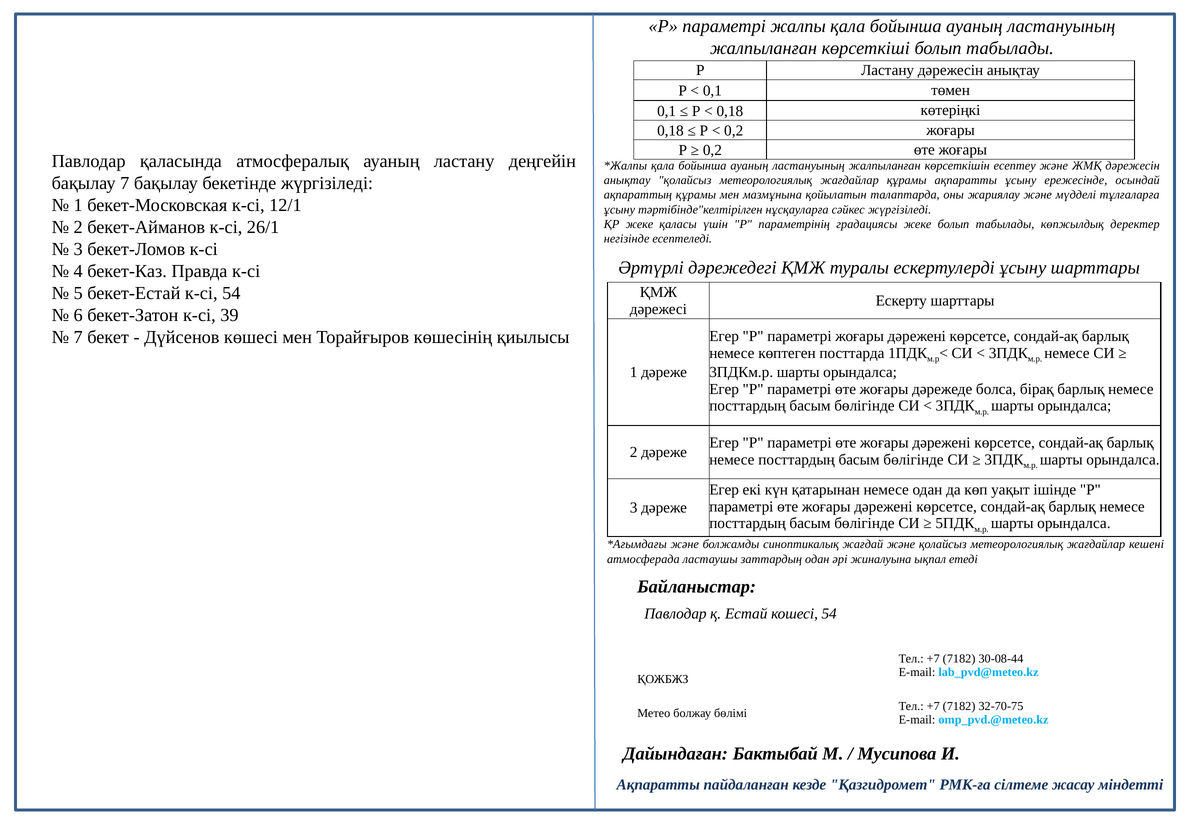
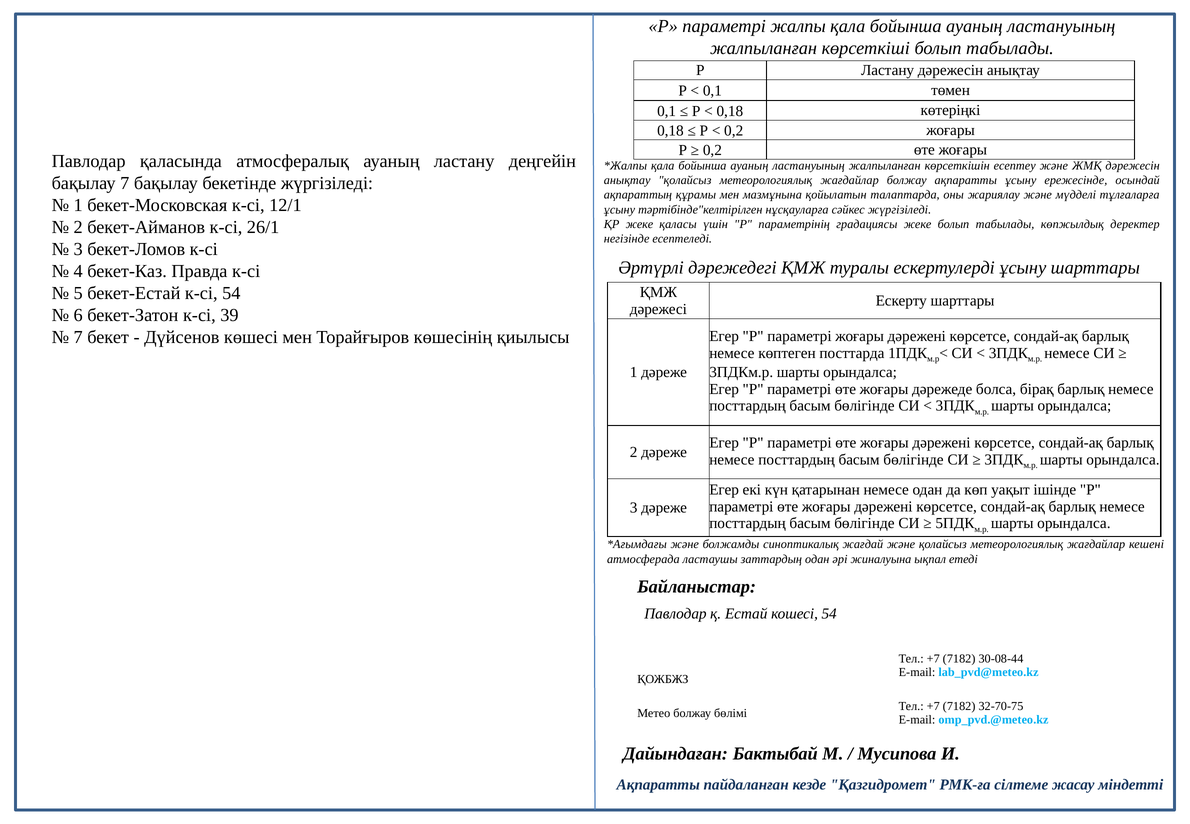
жағдайлар құрамы: құрамы -> болжау
